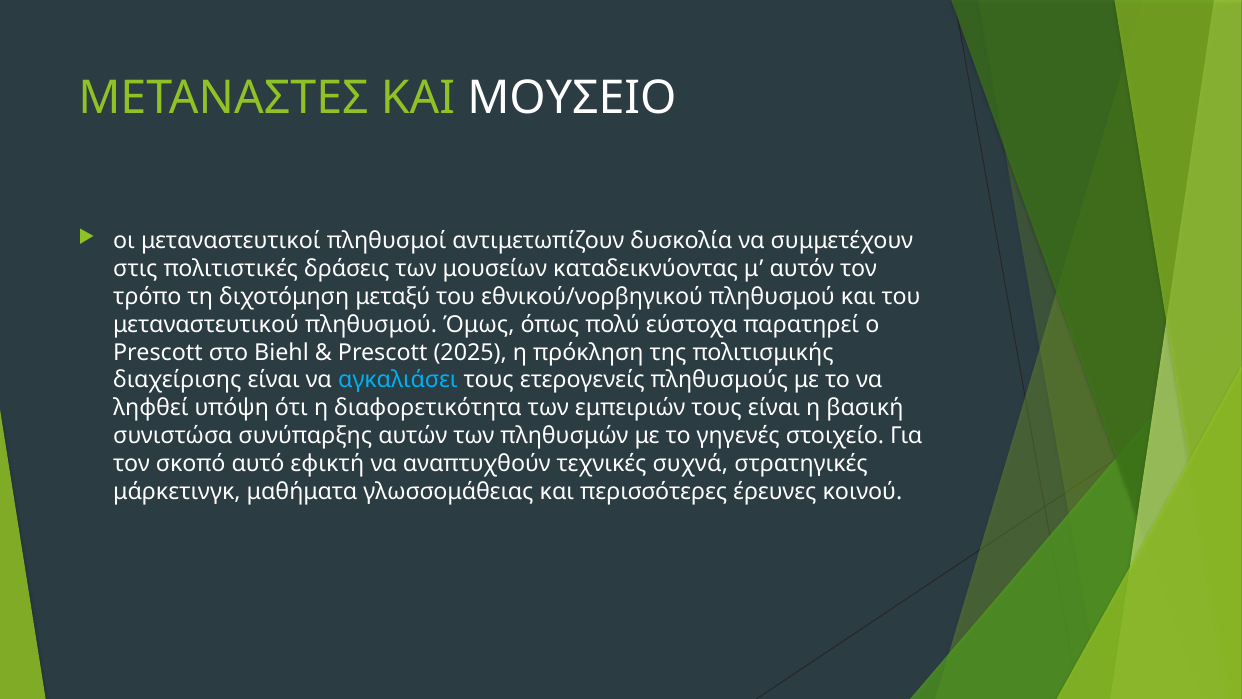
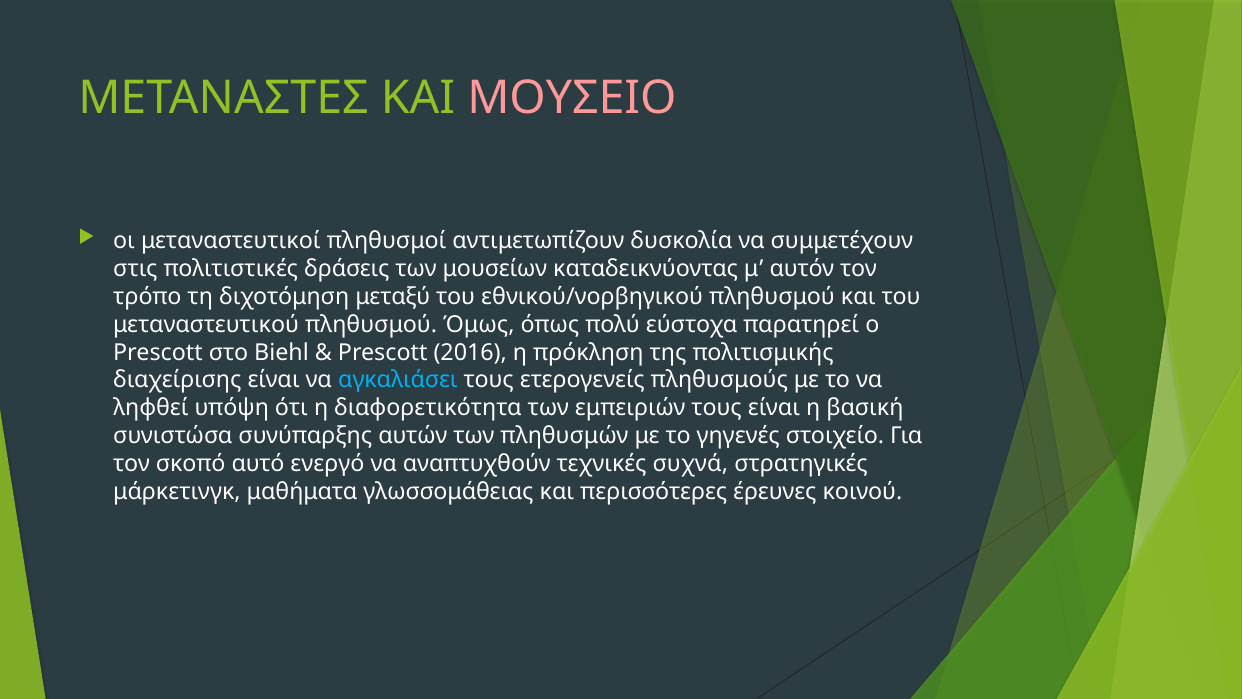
ΜΟΥΣΕΙΟ colour: white -> pink
2025: 2025 -> 2016
εφικτή: εφικτή -> ενεργό
